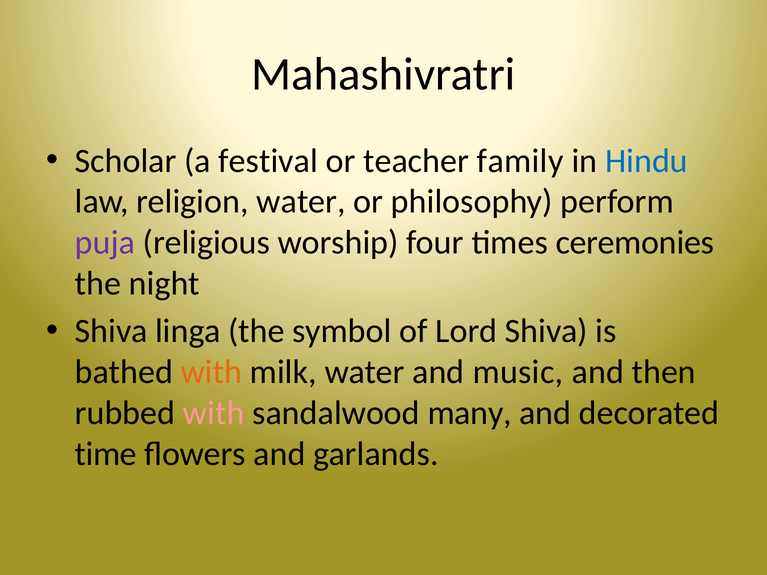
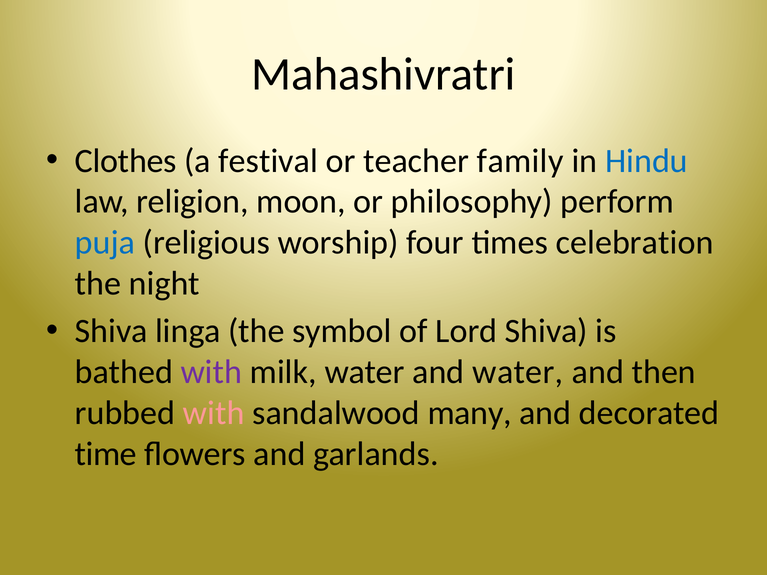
Scholar: Scholar -> Clothes
religion water: water -> moon
puja colour: purple -> blue
ceremonies: ceremonies -> celebration
with at (211, 372) colour: orange -> purple
and music: music -> water
